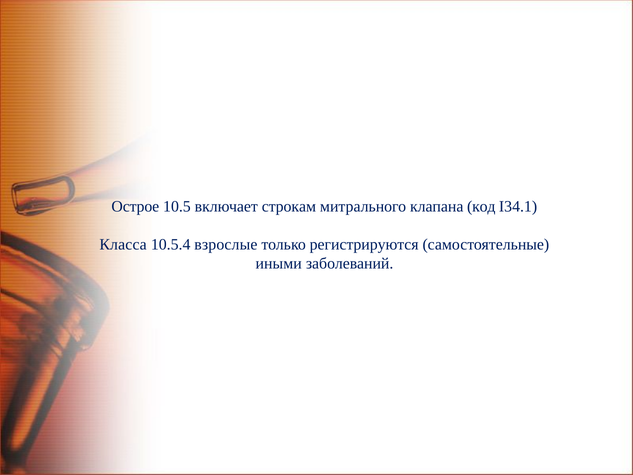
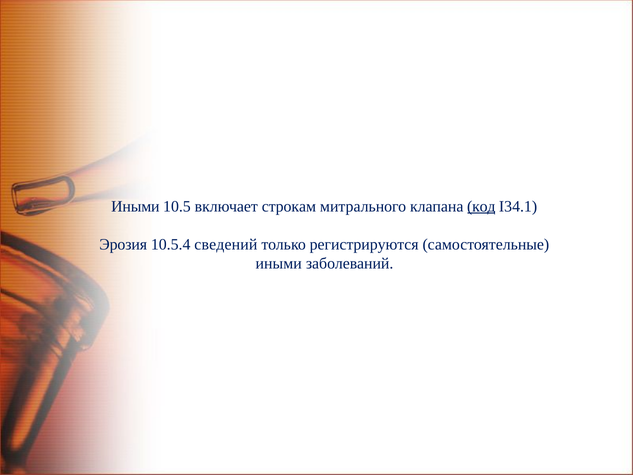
Острое at (135, 206): Острое -> Иными
код underline: none -> present
Класса: Класса -> Эрозия
взрослые: взрослые -> сведений
